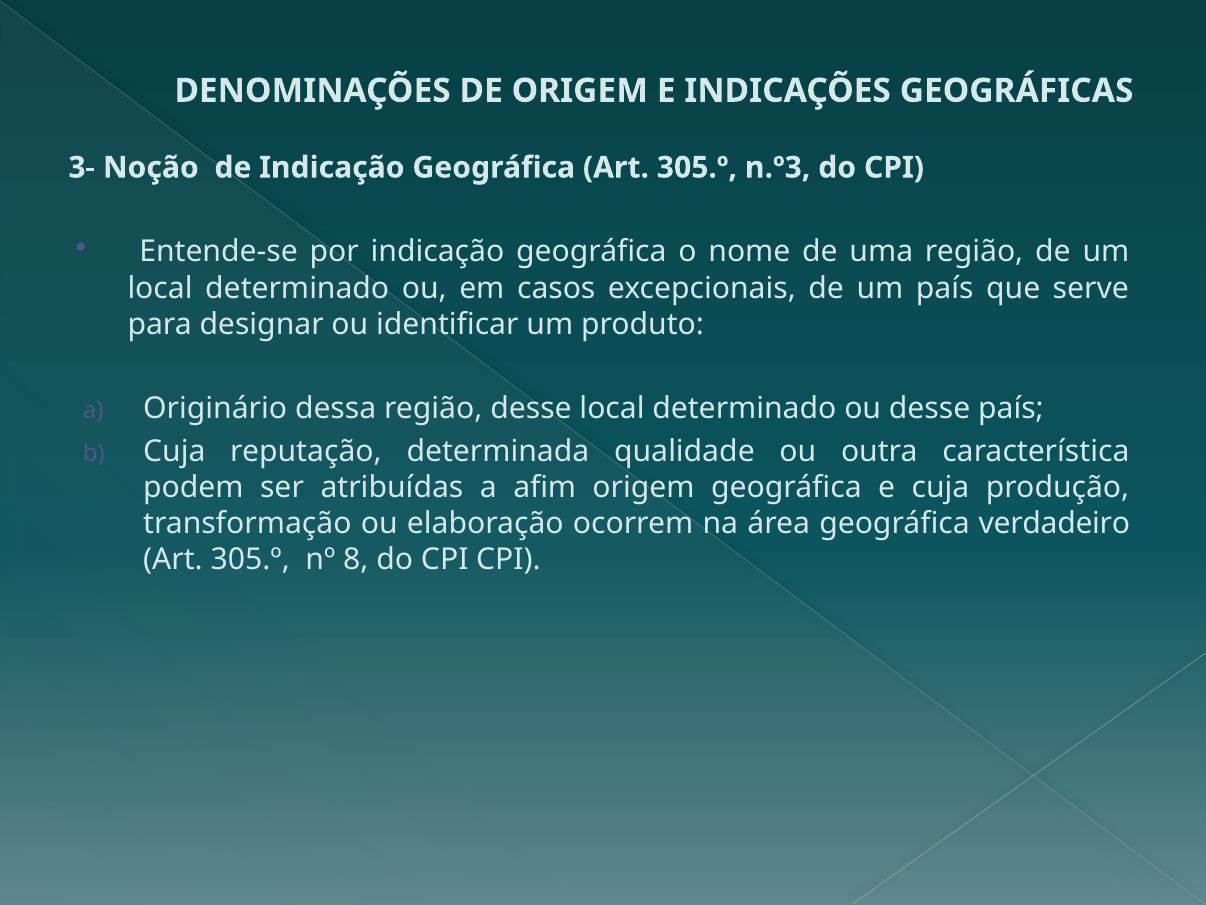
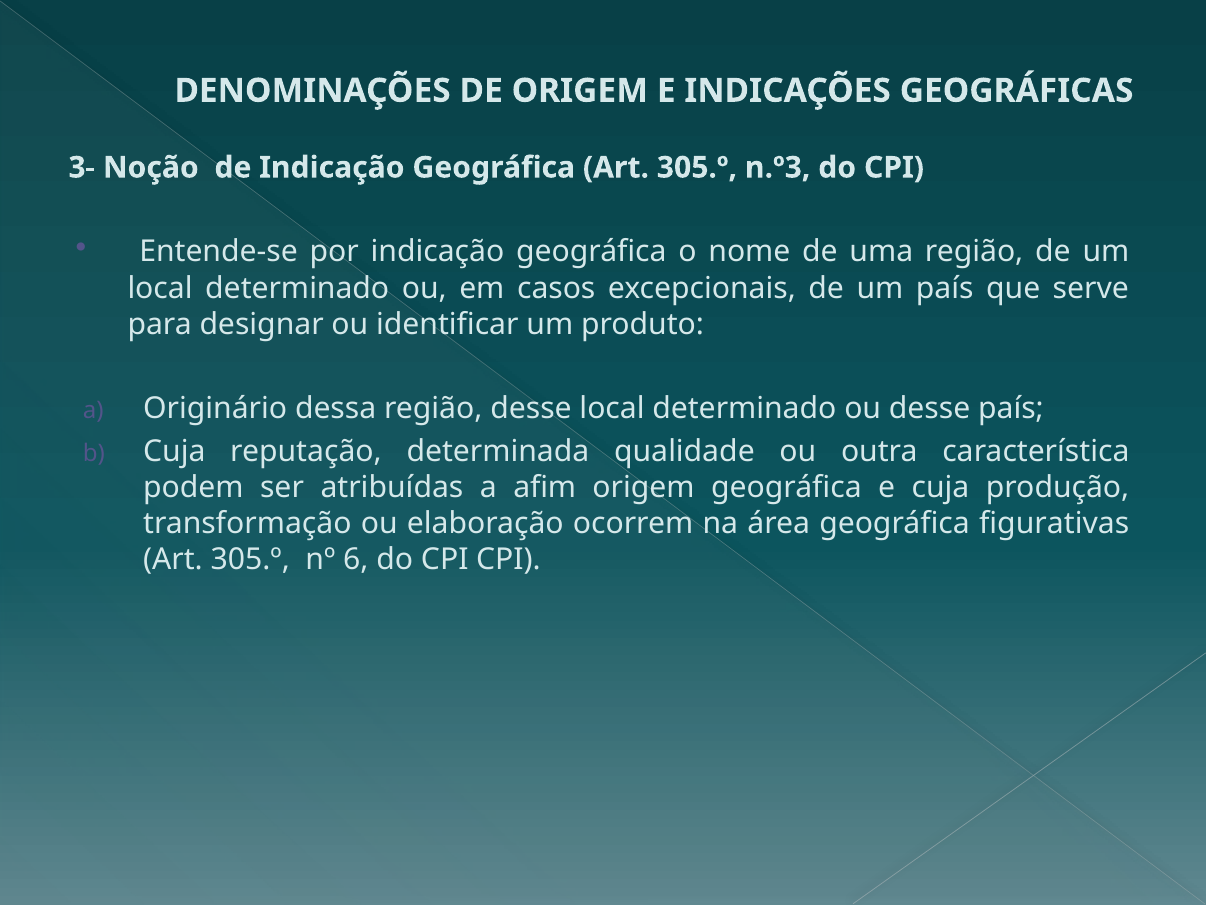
verdadeiro: verdadeiro -> figurativas
8: 8 -> 6
